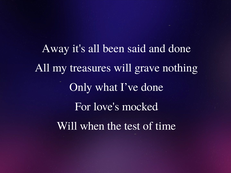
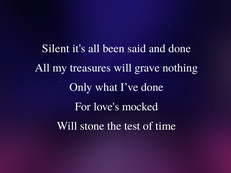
Away: Away -> Silent
when: when -> stone
